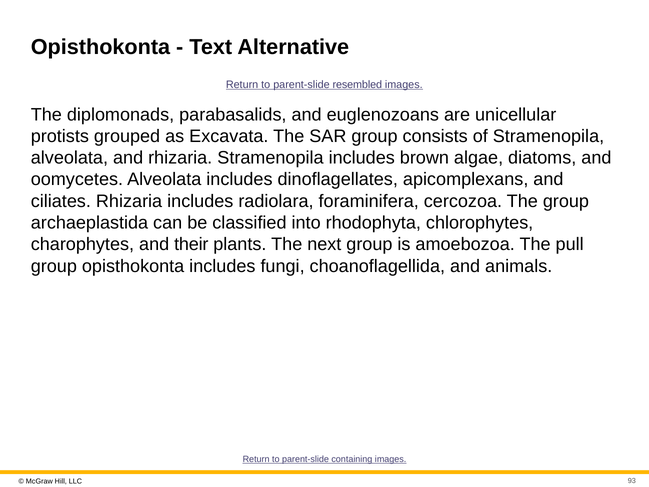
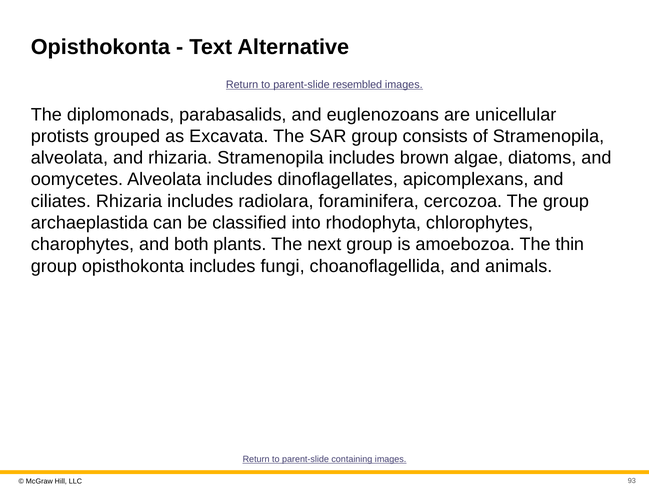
their: their -> both
pull: pull -> thin
